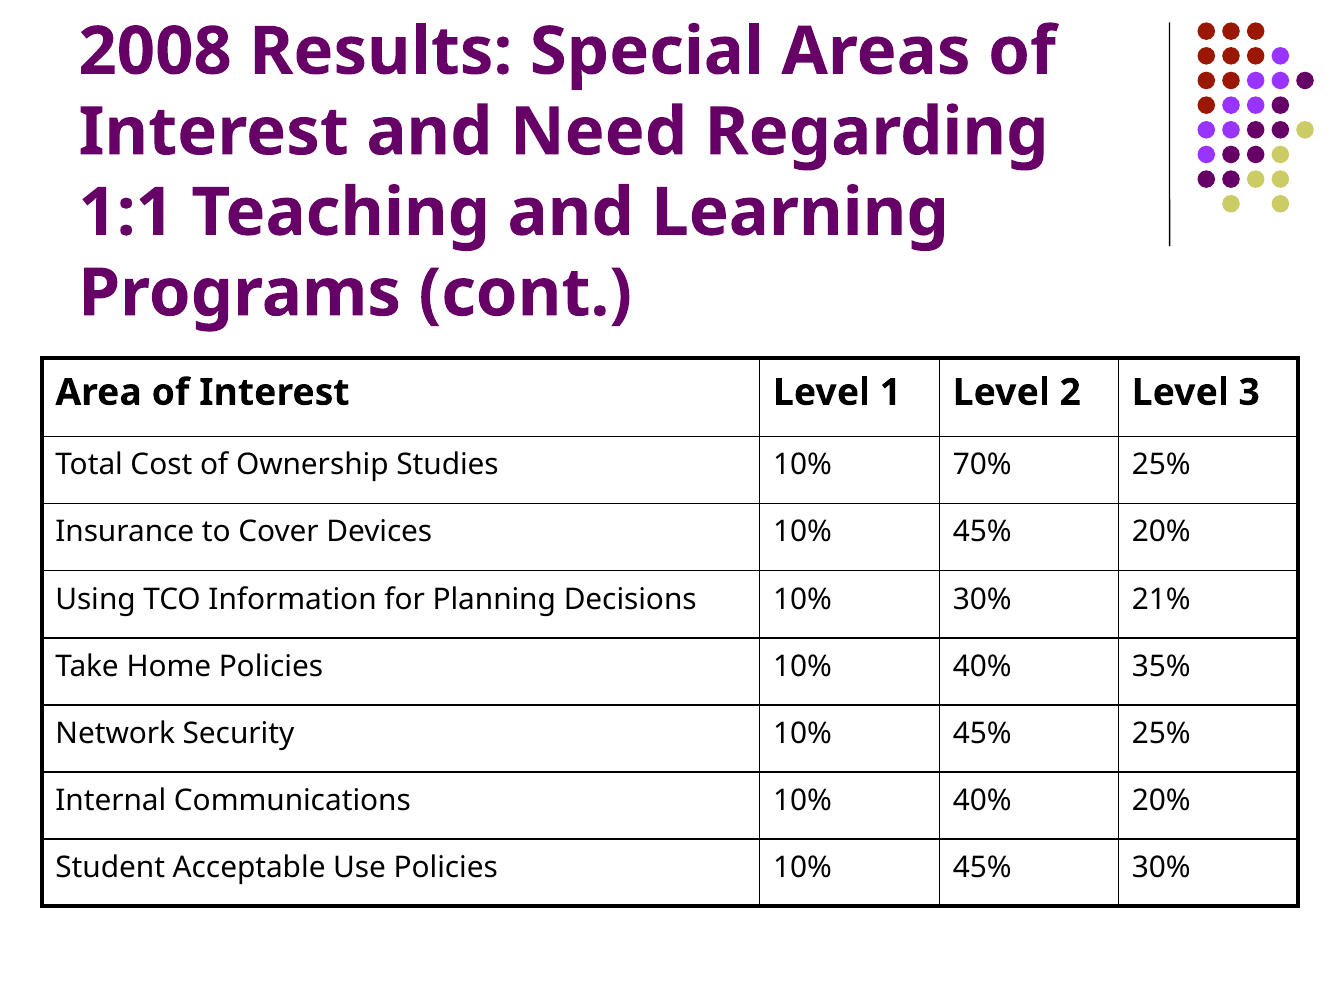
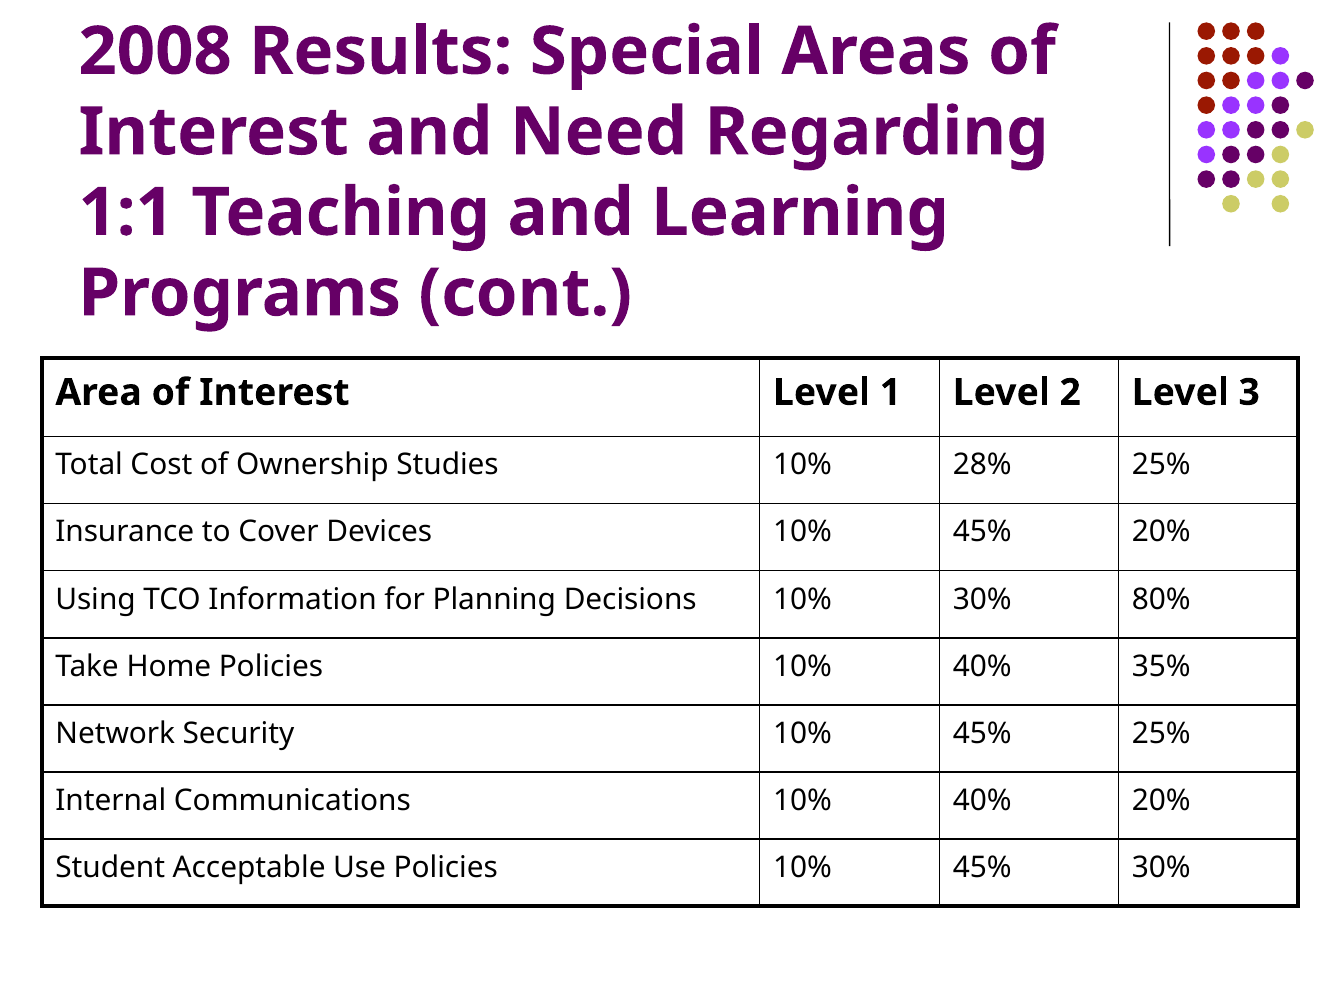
70%: 70% -> 28%
21%: 21% -> 80%
